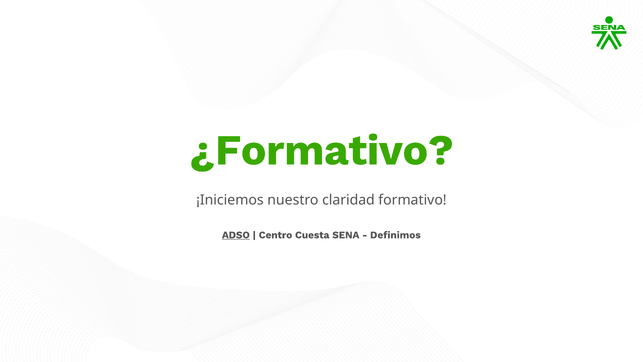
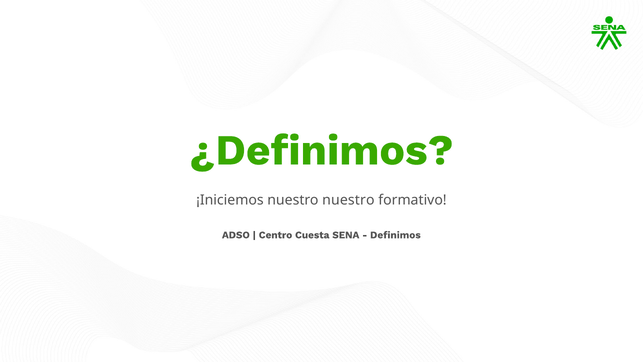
¿Formativo: ¿Formativo -> ¿Definimos
nuestro claridad: claridad -> nuestro
ADSO underline: present -> none
